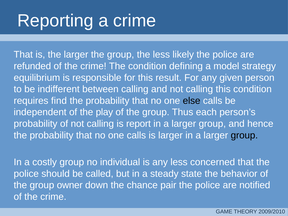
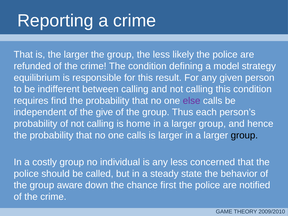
else colour: black -> purple
play: play -> give
report: report -> home
owner: owner -> aware
pair: pair -> first
